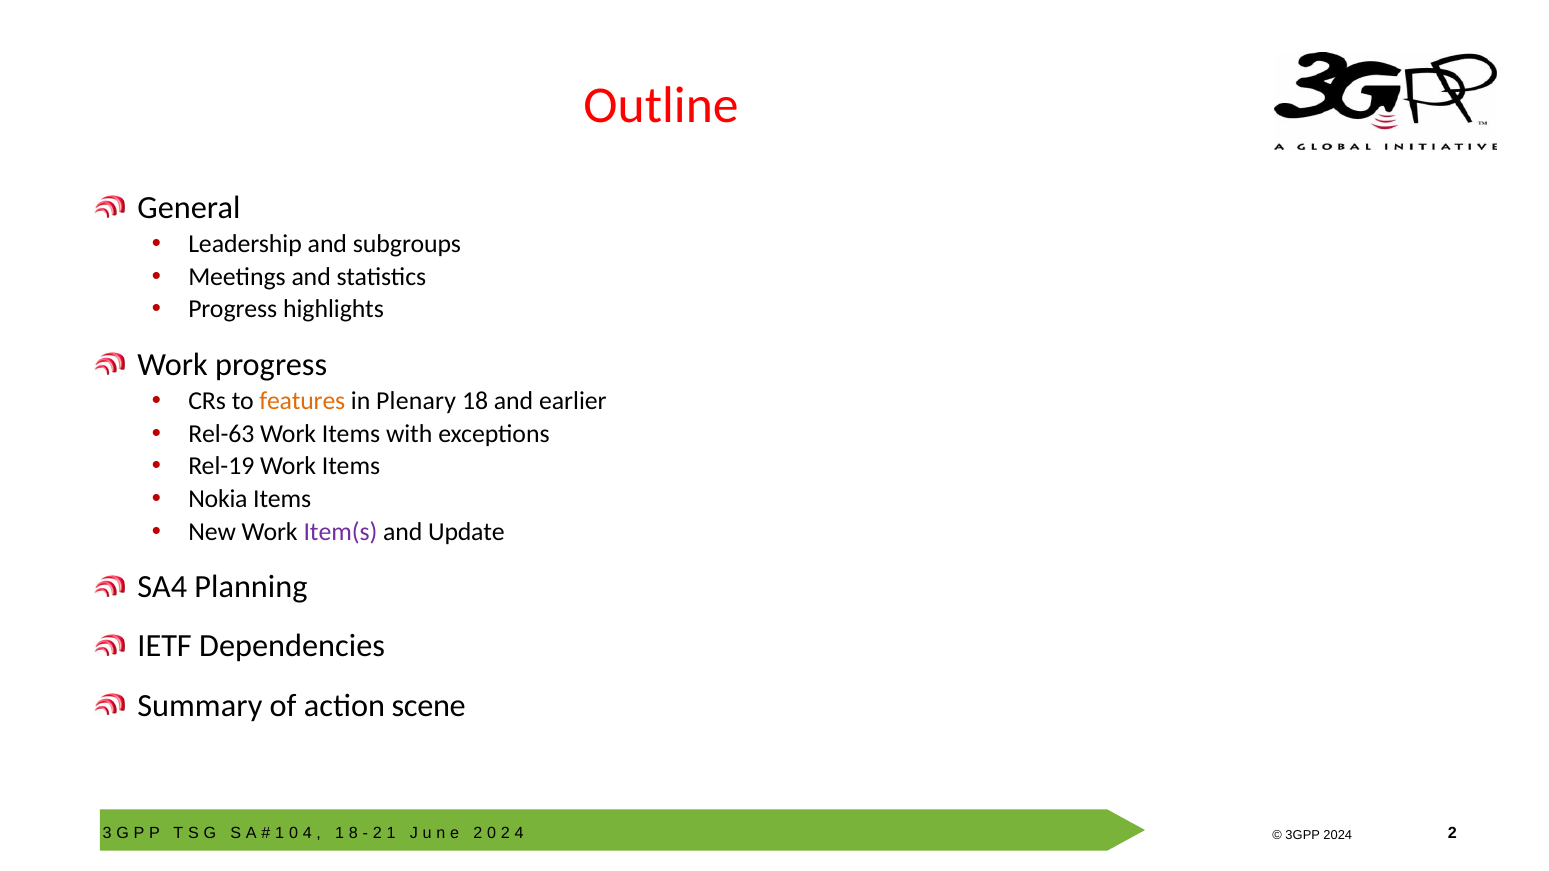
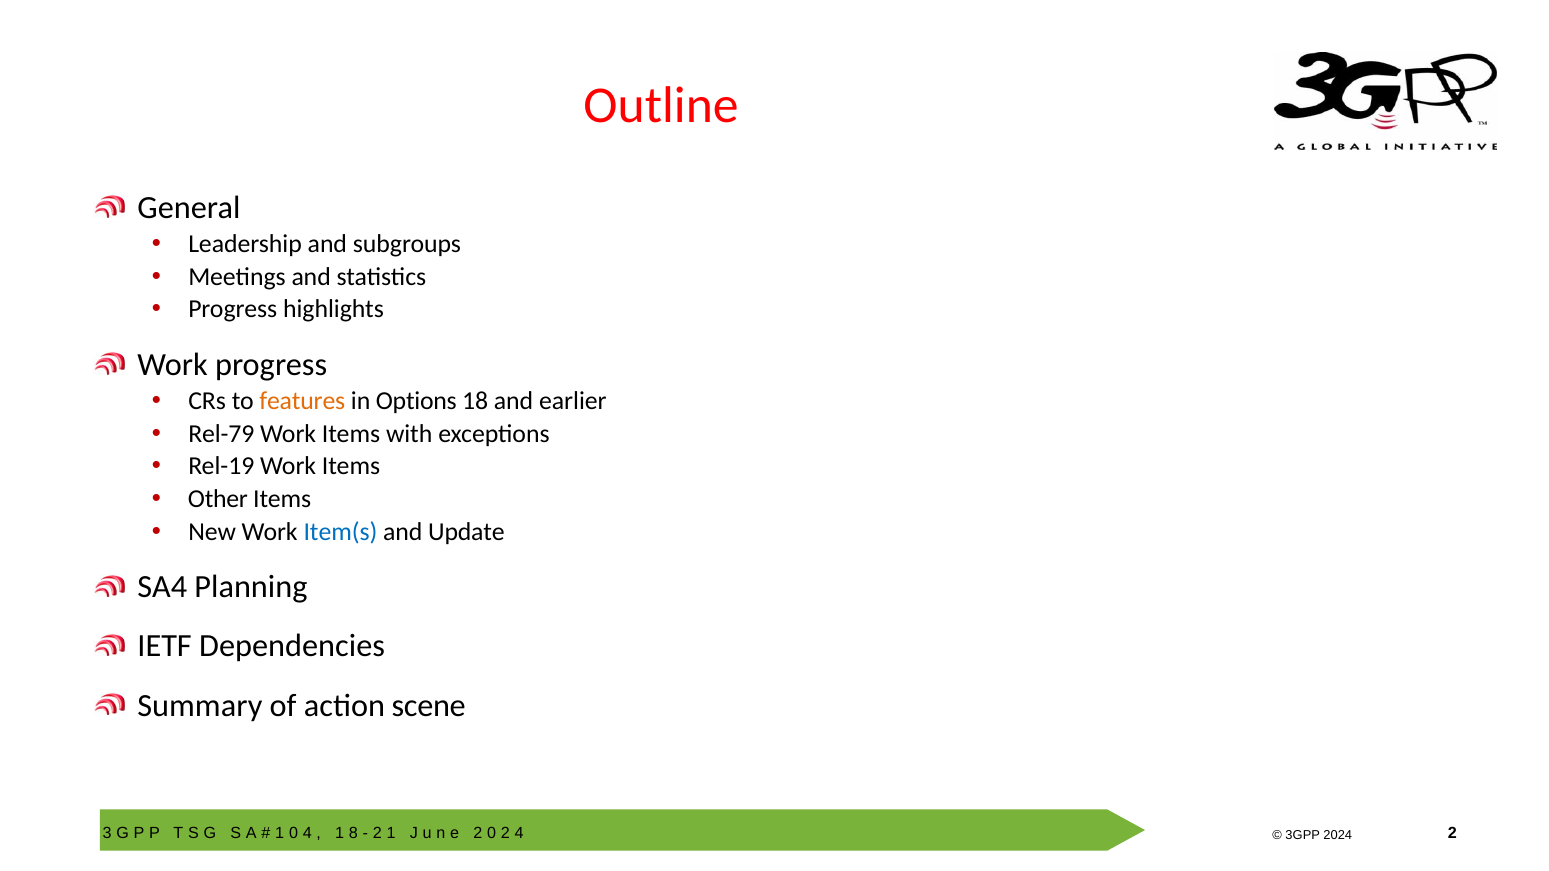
Plenary: Plenary -> Options
Rel-63: Rel-63 -> Rel-79
Nokia: Nokia -> Other
Item(s colour: purple -> blue
